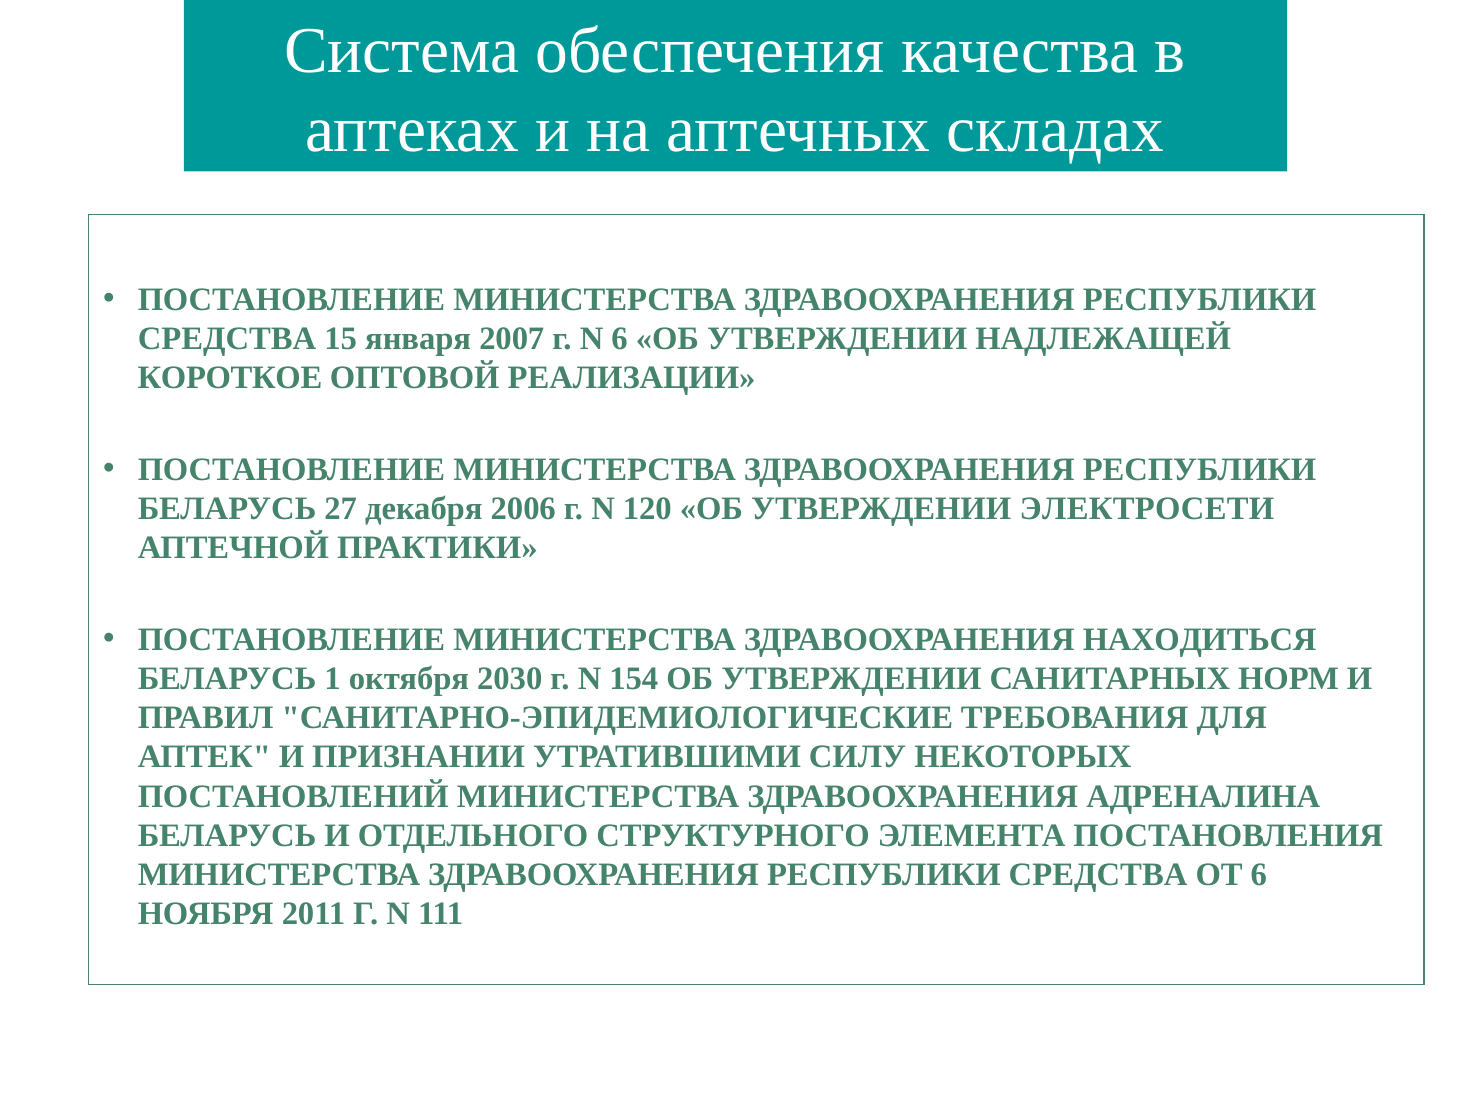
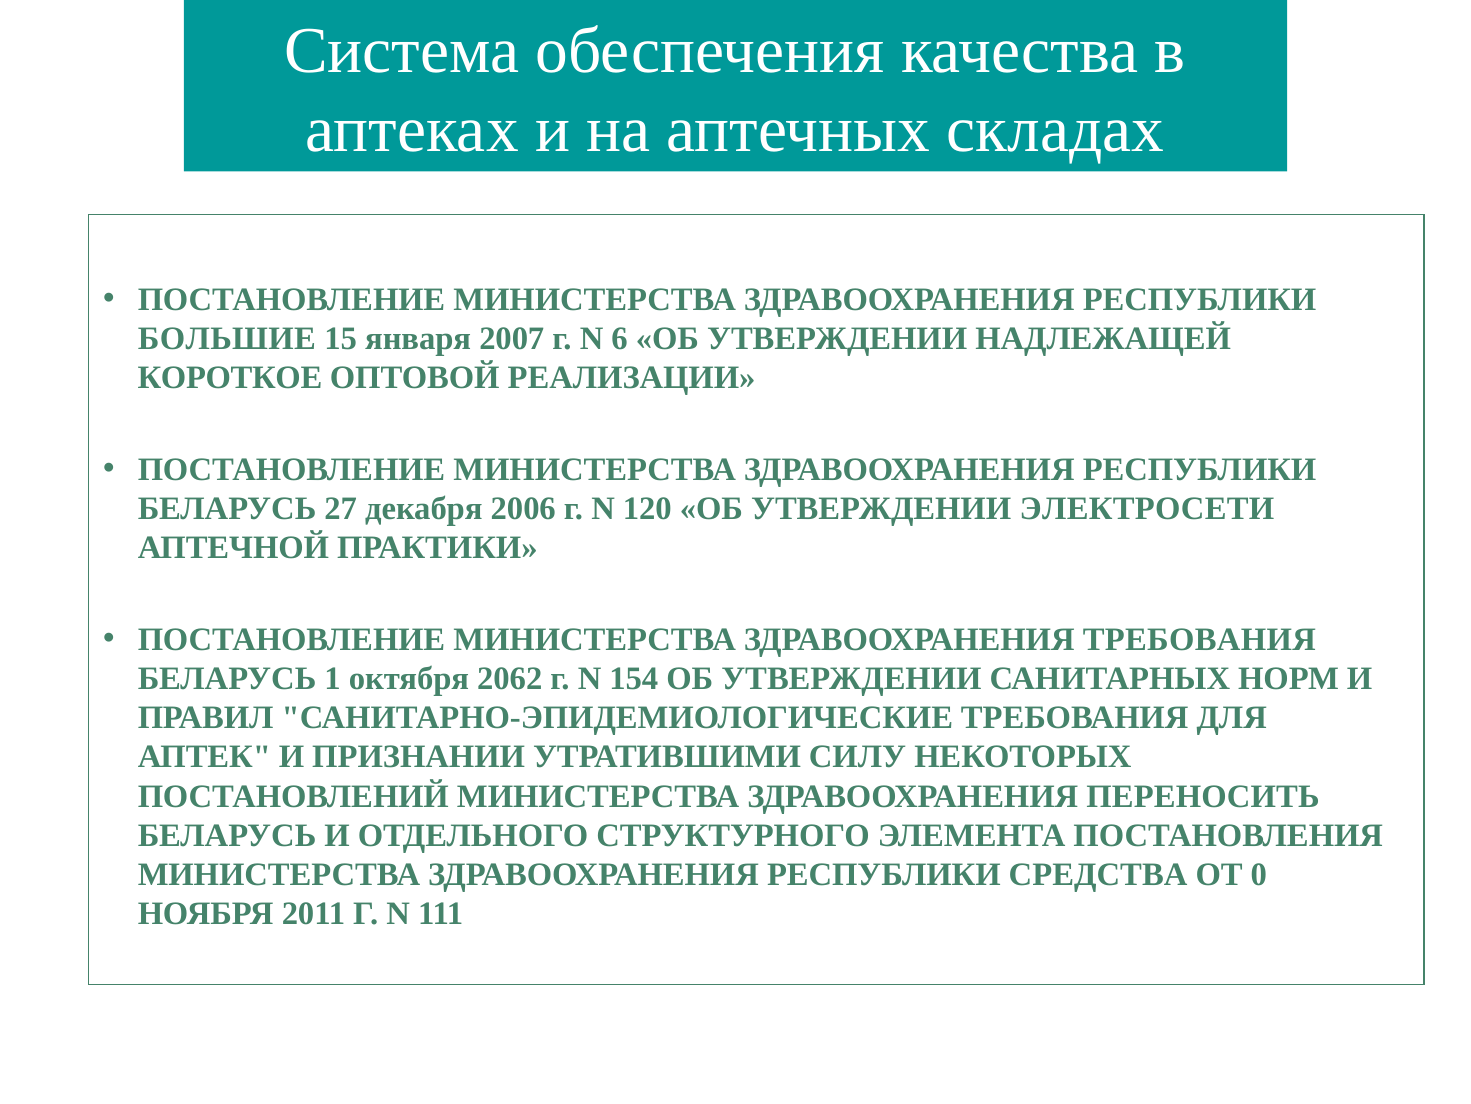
СРЕДСТВА at (227, 338): СРЕДСТВА -> БОЛЬШИЕ
ЗДРАВООХРАНЕНИЯ НАХОДИТЬСЯ: НАХОДИТЬСЯ -> ТРЕБОВАНИЯ
2030: 2030 -> 2062
АДРЕНАЛИНА: АДРЕНАЛИНА -> ПЕРЕНОСИТЬ
ОТ 6: 6 -> 0
